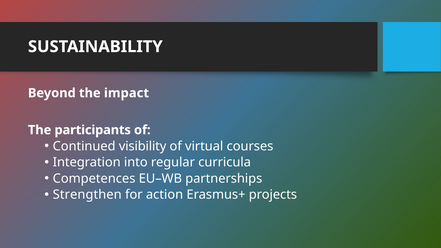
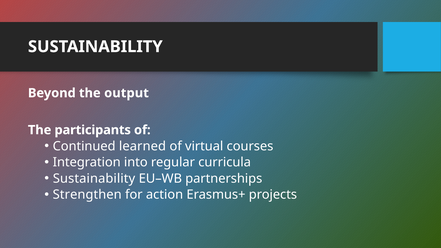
impact: impact -> output
visibility: visibility -> learned
Competences at (94, 179): Competences -> Sustainability
